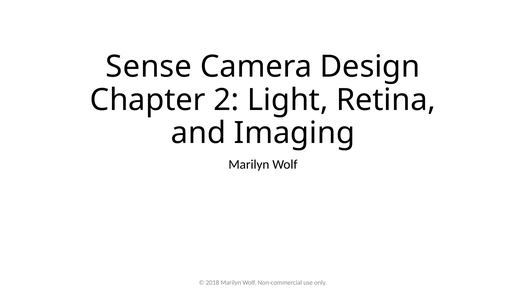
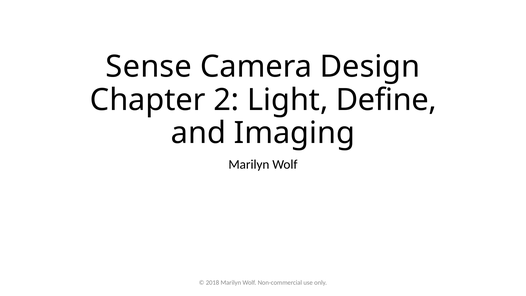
Retina: Retina -> Define
